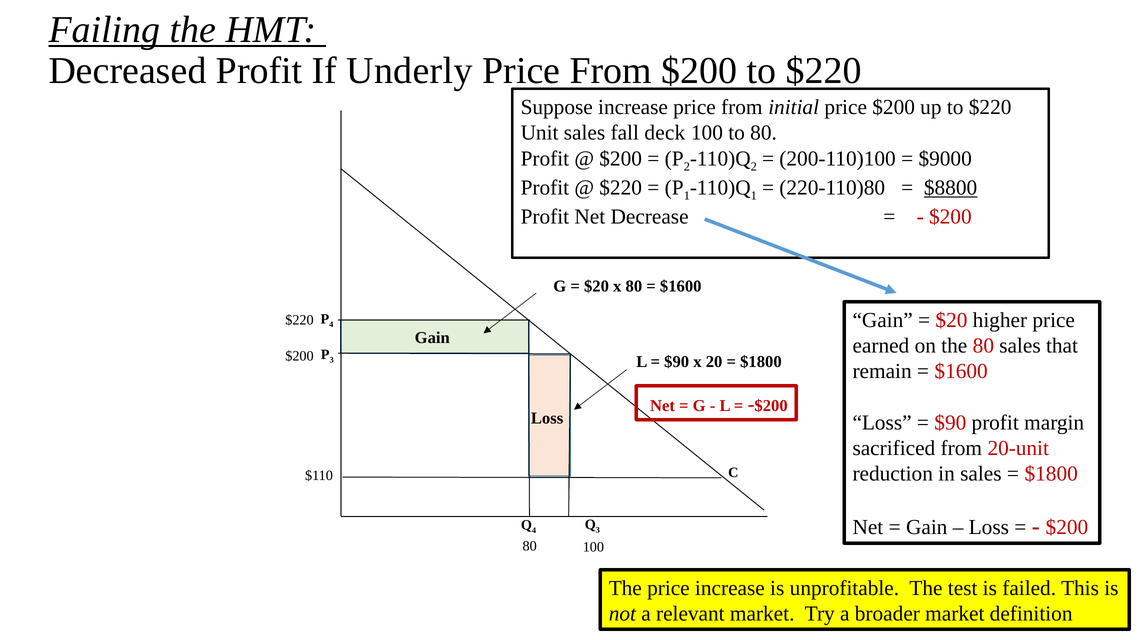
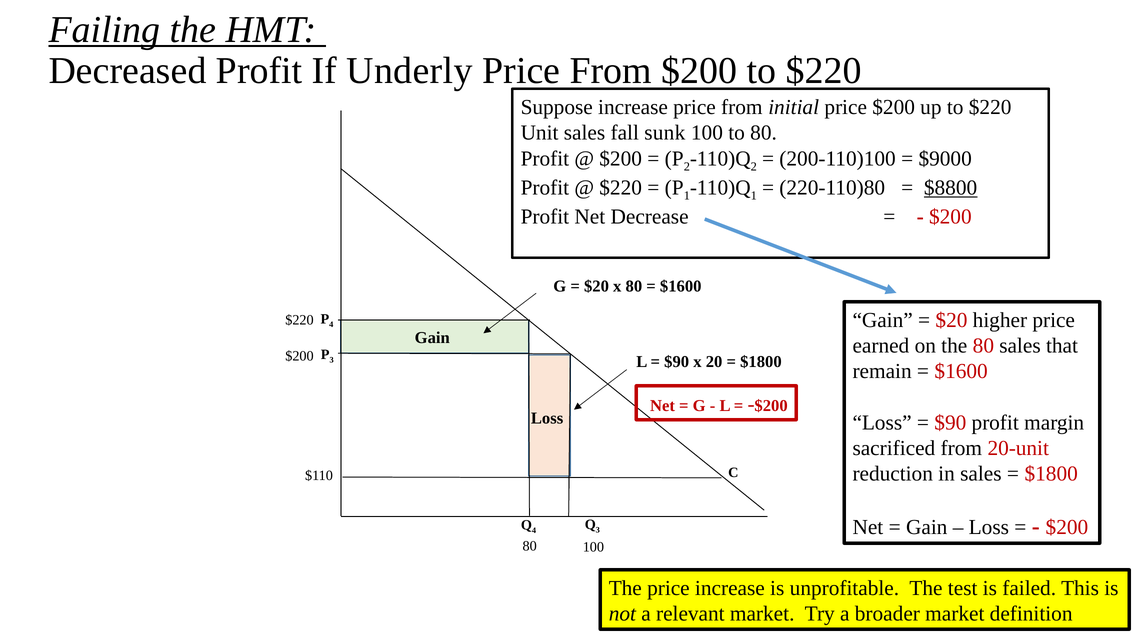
deck: deck -> sunk
